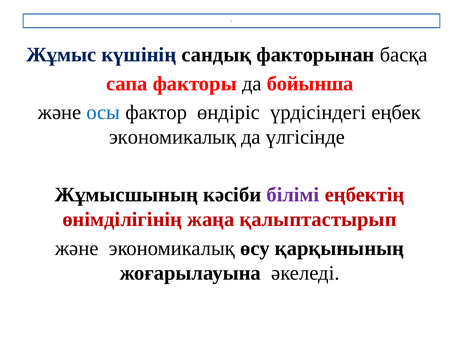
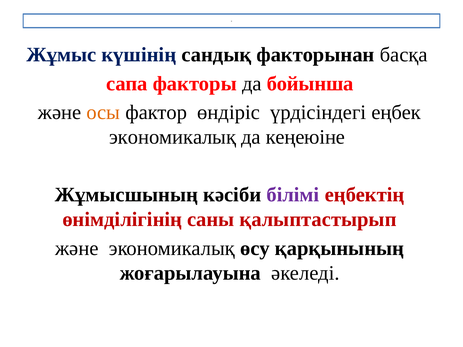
осы colour: blue -> orange
үлгісінде: үлгісінде -> кеңеюіне
жаңа: жаңа -> саны
